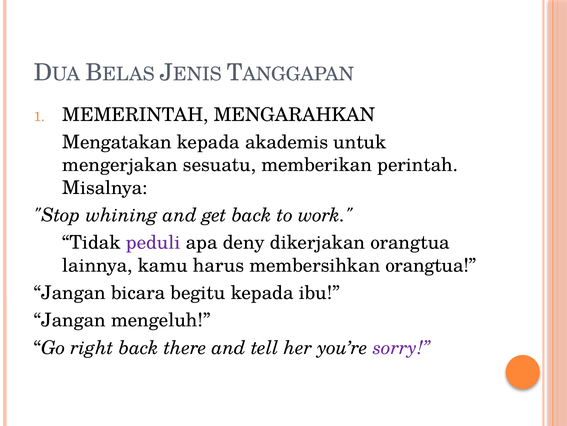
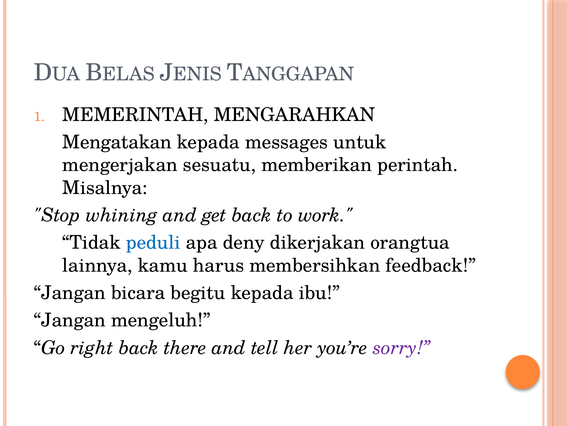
akademis: akademis -> messages
peduli colour: purple -> blue
membersihkan orangtua: orangtua -> feedback
